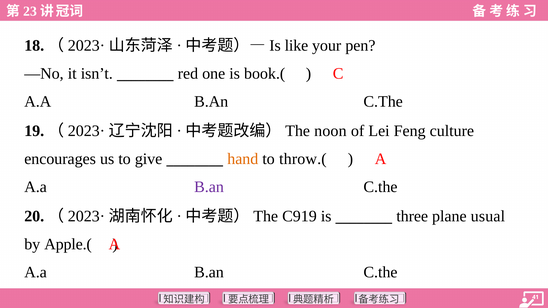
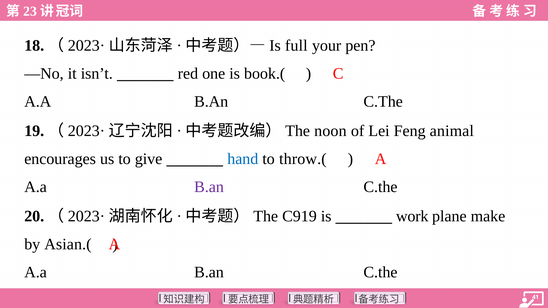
like: like -> full
culture: culture -> animal
hand colour: orange -> blue
three: three -> work
usual: usual -> make
Apple.(: Apple.( -> Asian.(
